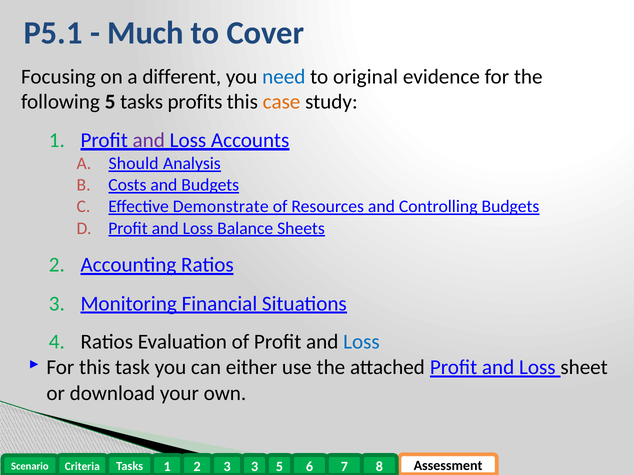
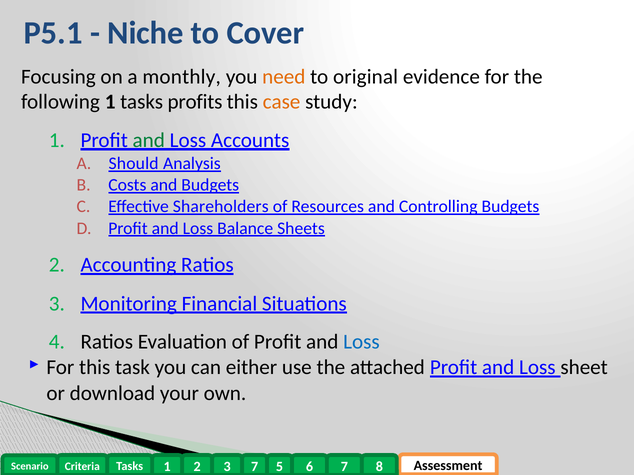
Much: Much -> Niche
different: different -> monthly
need colour: blue -> orange
following 5: 5 -> 1
and at (149, 140) colour: purple -> green
Demonstrate: Demonstrate -> Shareholders
3 at (255, 467): 3 -> 7
